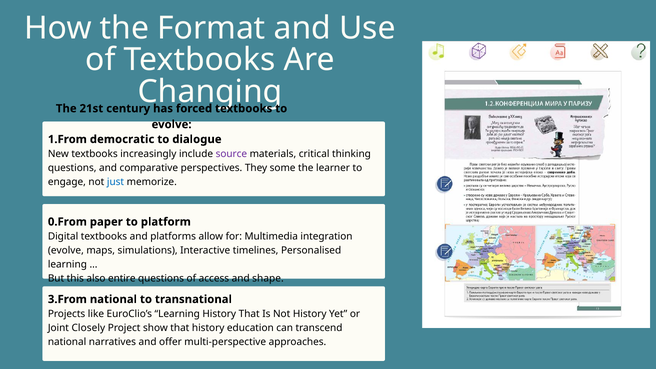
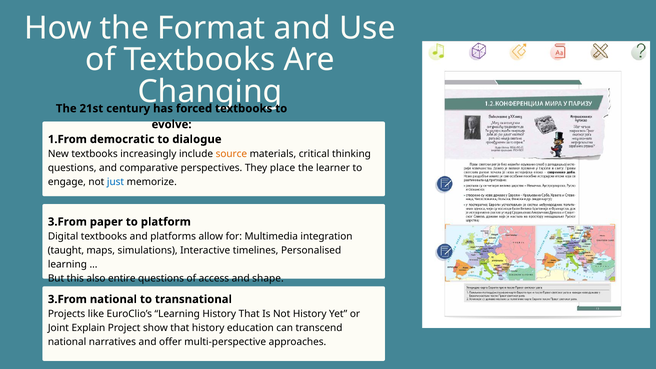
source colour: purple -> orange
some: some -> place
0.From at (67, 222): 0.From -> 3.From
evolve at (66, 251): evolve -> taught
Closely: Closely -> Explain
